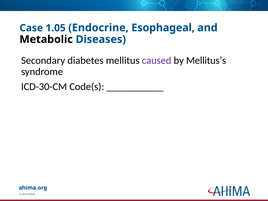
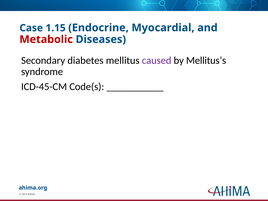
1.05: 1.05 -> 1.15
Esophageal: Esophageal -> Myocardial
Metabolic colour: black -> red
ICD-30-CM: ICD-30-CM -> ICD-45-CM
